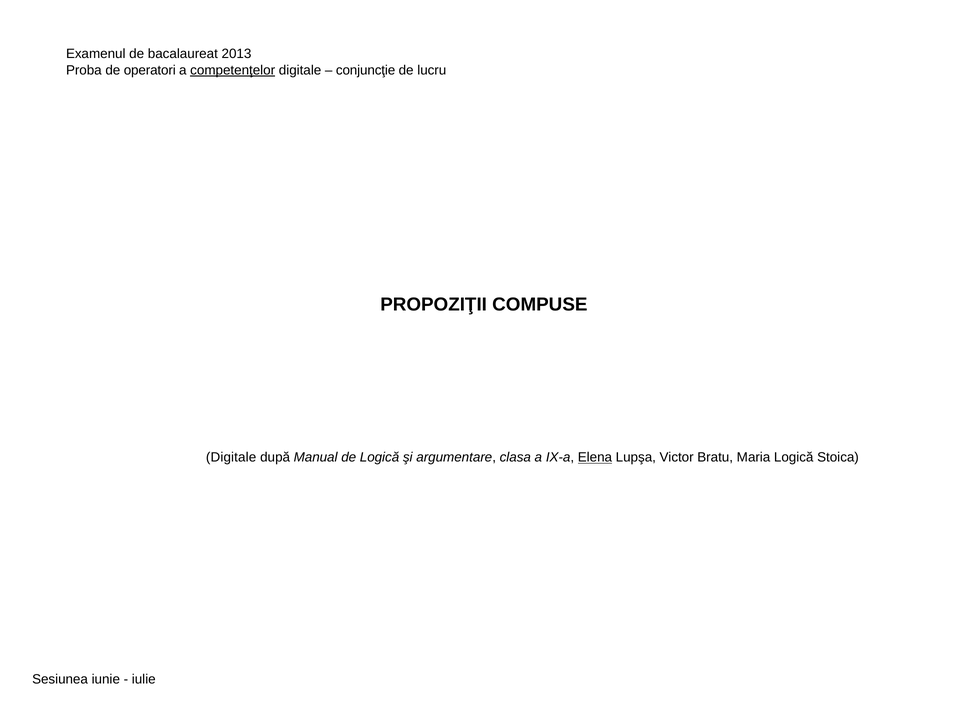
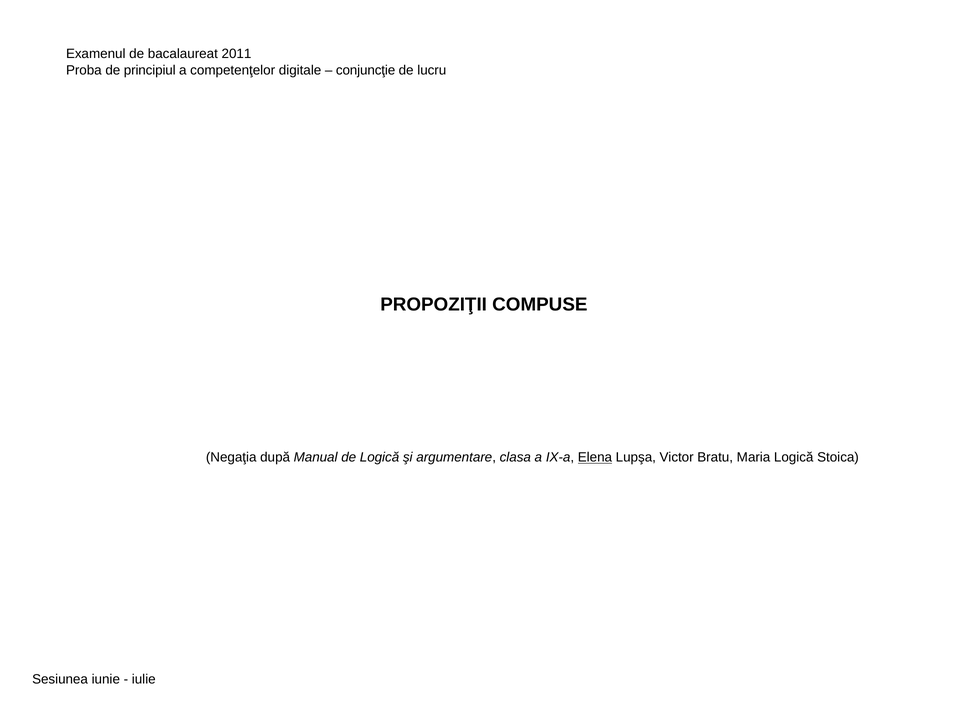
2013: 2013 -> 2011
operatori: operatori -> principiul
competenţelor underline: present -> none
Digitale at (231, 458): Digitale -> Negaţia
